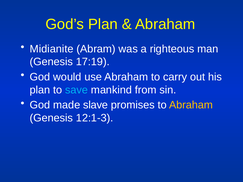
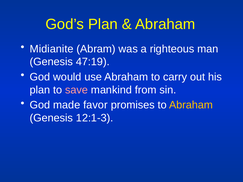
17:19: 17:19 -> 47:19
save colour: light blue -> pink
slave: slave -> favor
